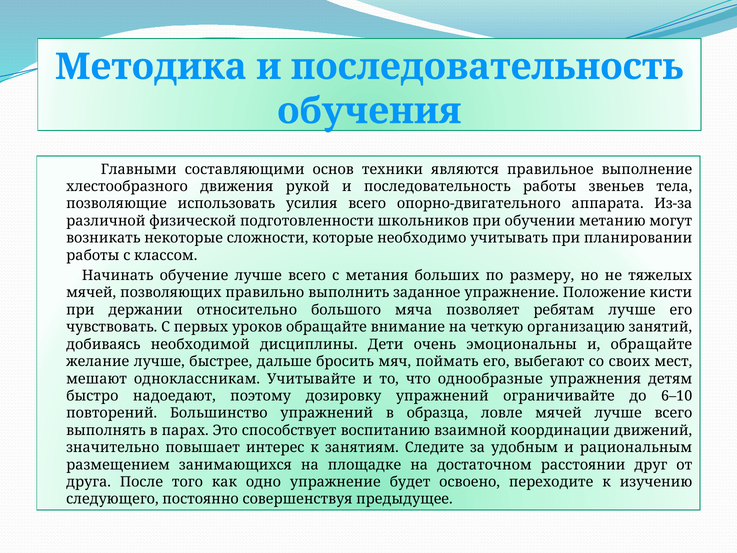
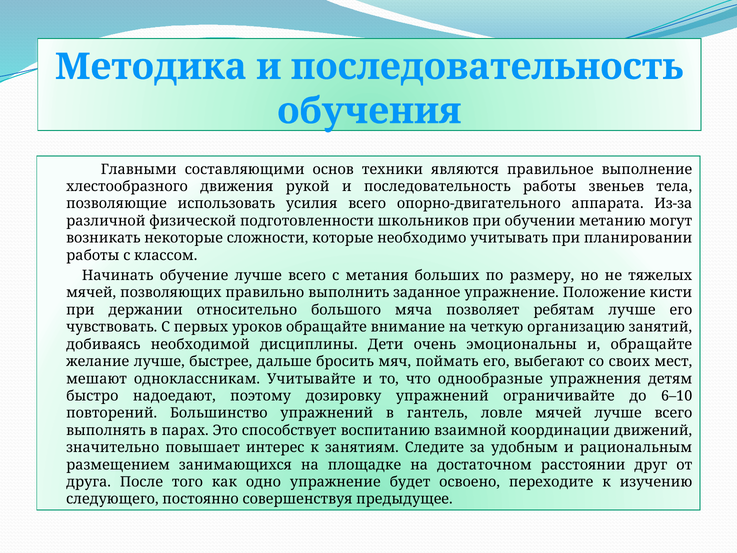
образца: образца -> гантель
